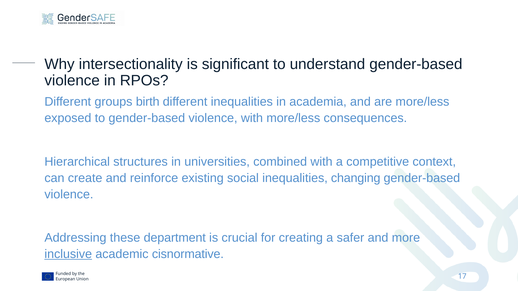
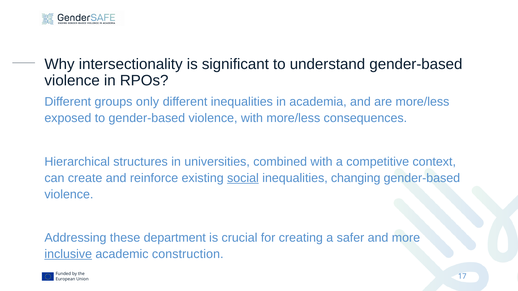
birth: birth -> only
social underline: none -> present
cisnormative: cisnormative -> construction
